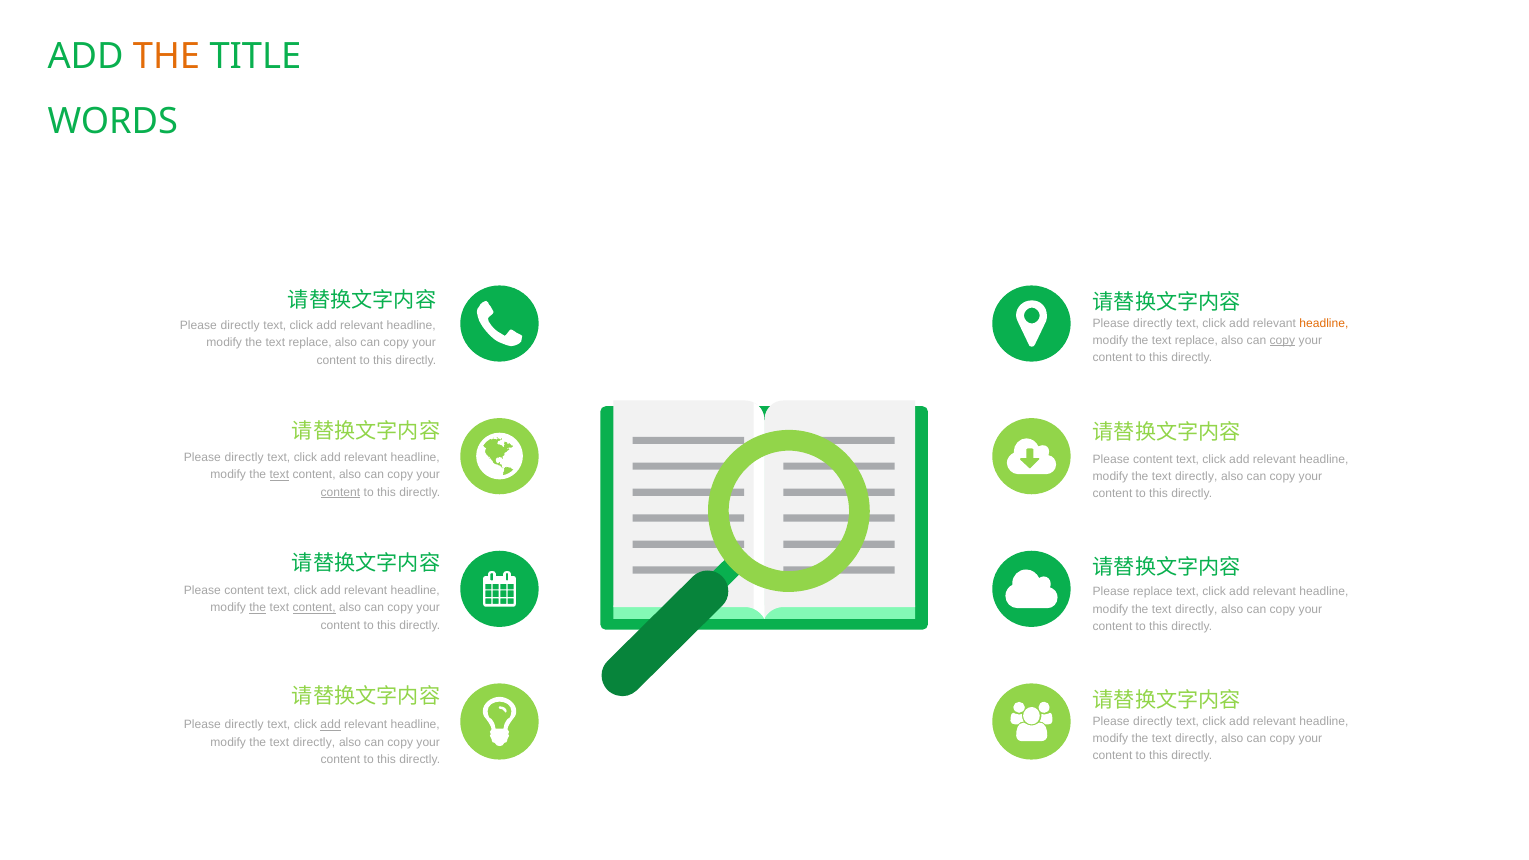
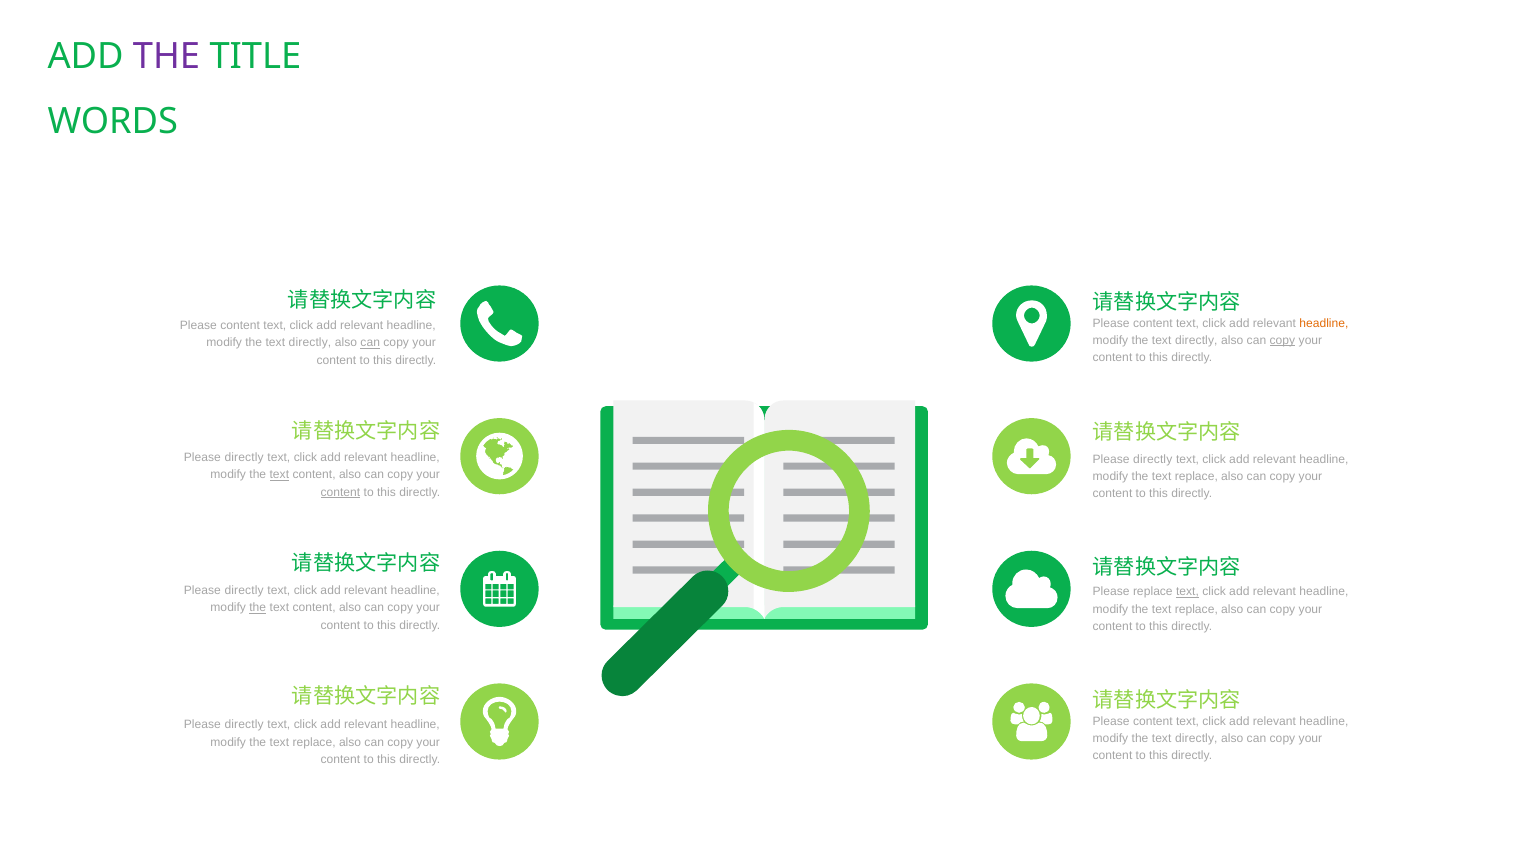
THE at (167, 57) colour: orange -> purple
directly at (1153, 323): directly -> content
directly at (240, 325): directly -> content
replace at (1196, 341): replace -> directly
replace at (310, 343): replace -> directly
can at (370, 343) underline: none -> present
content at (1153, 459): content -> directly
directly at (1196, 476): directly -> replace
content at (244, 591): content -> directly
text at (1187, 592) underline: none -> present
content at (314, 608) underline: present -> none
directly at (1196, 609): directly -> replace
directly at (1153, 721): directly -> content
add at (331, 725) underline: present -> none
directly at (314, 742): directly -> replace
